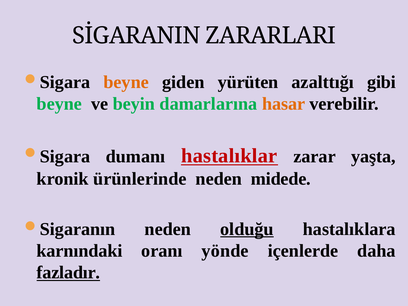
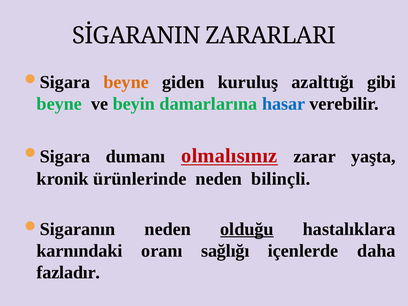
yürüten: yürüten -> kuruluş
hasar colour: orange -> blue
hastalıklar: hastalıklar -> olmalısınız
midede: midede -> bilinçli
yönde: yönde -> sağlığı
fazladır underline: present -> none
